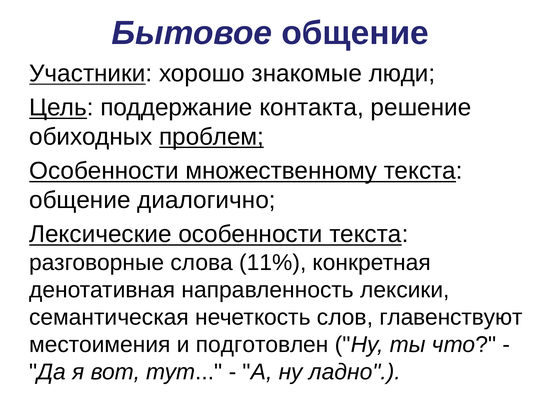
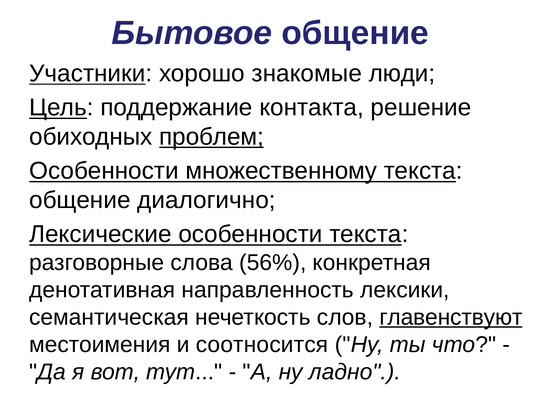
11%: 11% -> 56%
главенствуют underline: none -> present
подготовлен: подготовлен -> соотносится
